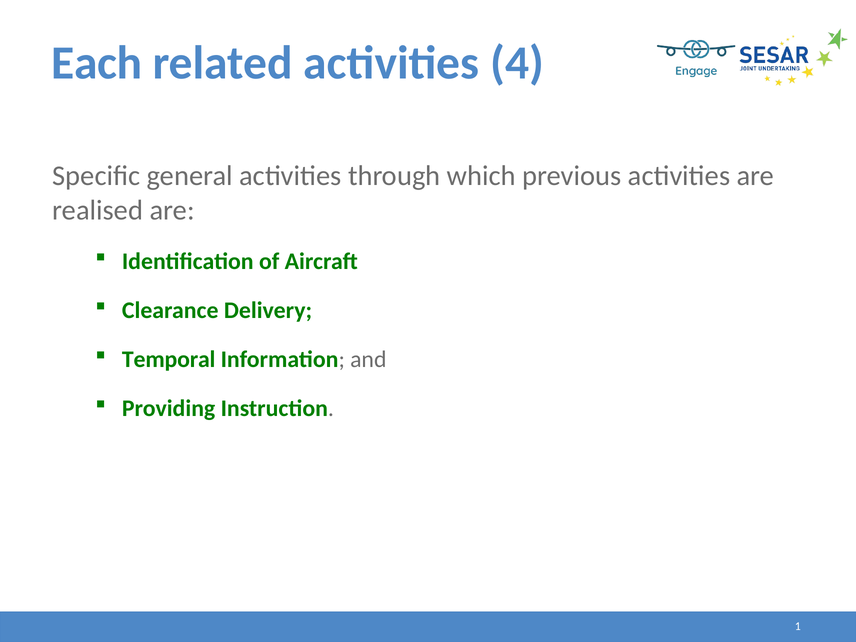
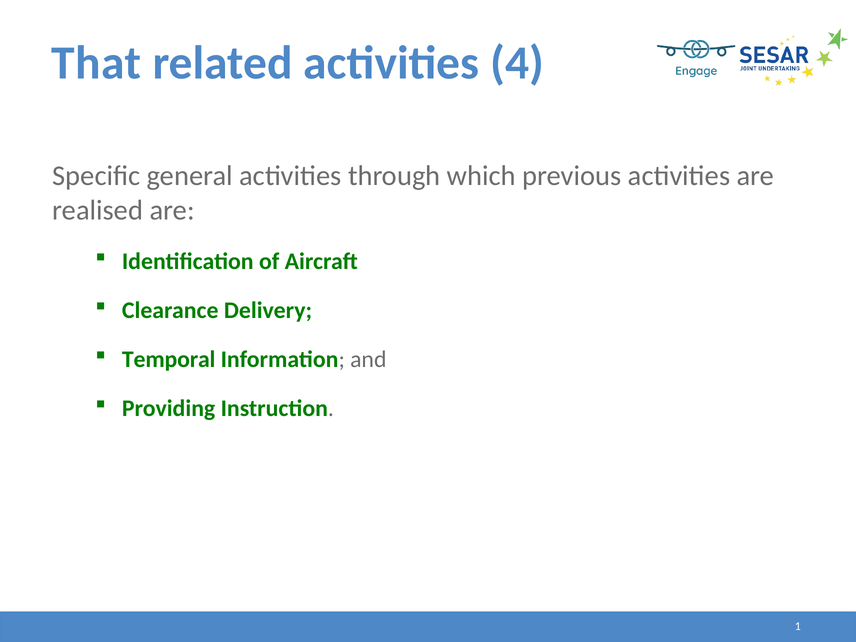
Each: Each -> That
